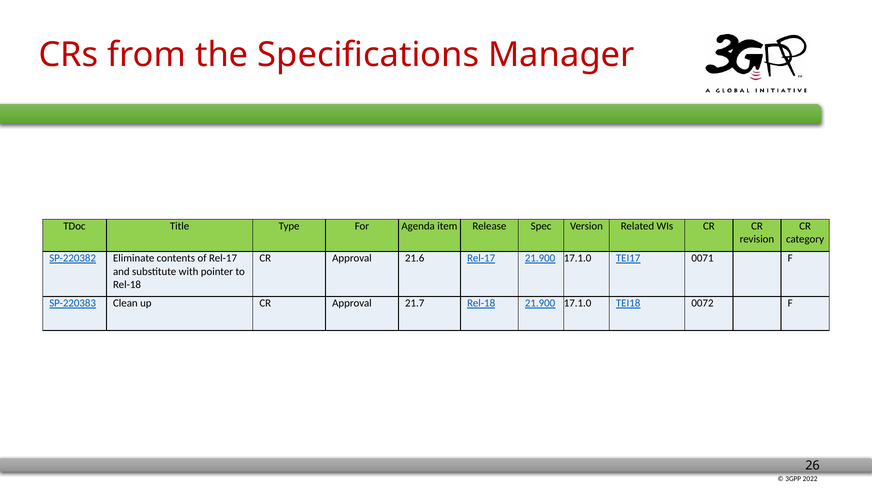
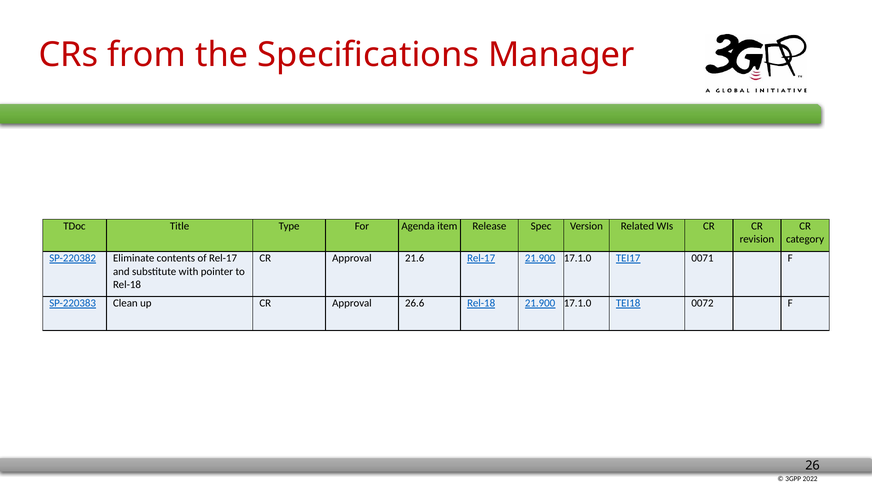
21.7: 21.7 -> 26.6
